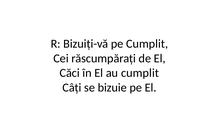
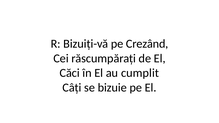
pe Cumplit: Cumplit -> Crezând
